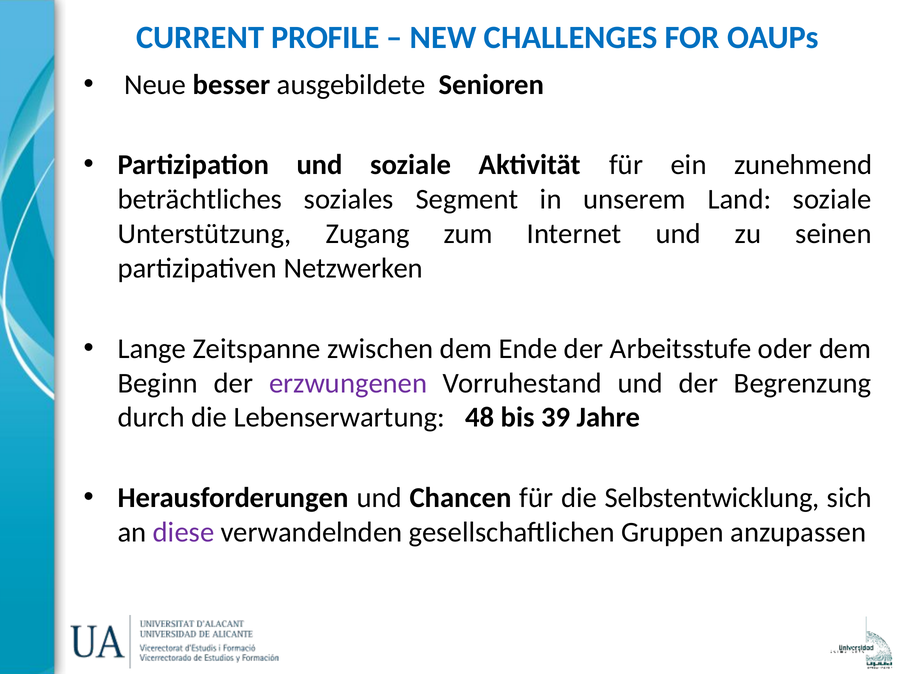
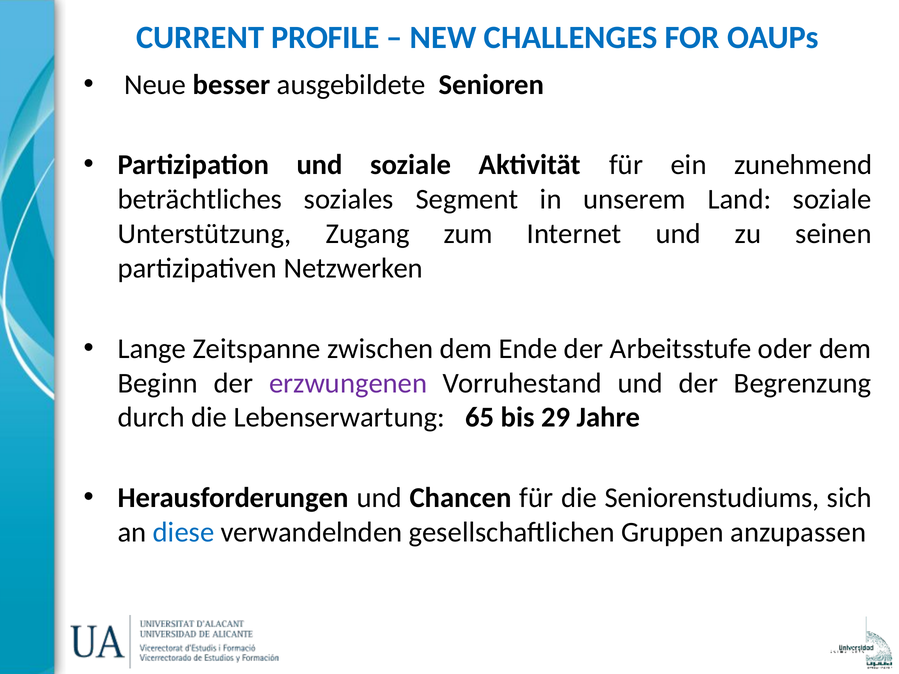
48: 48 -> 65
39: 39 -> 29
Selbstentwicklung: Selbstentwicklung -> Seniorenstudiums
diese colour: purple -> blue
